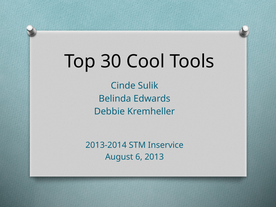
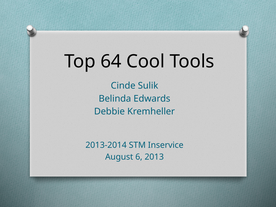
30: 30 -> 64
